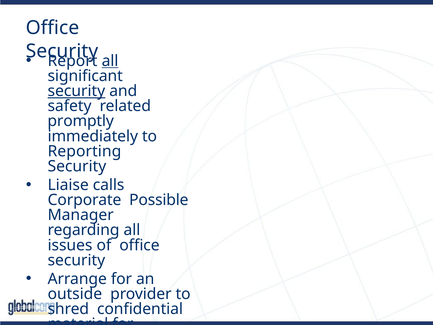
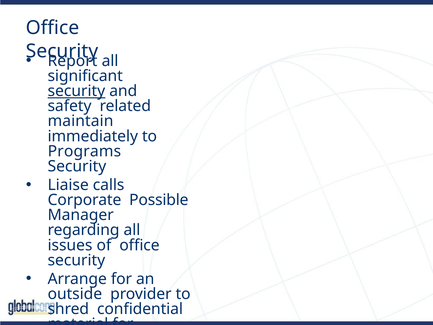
all at (110, 61) underline: present -> none
promptly: promptly -> maintain
Reporting: Reporting -> Programs
